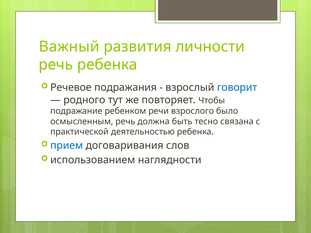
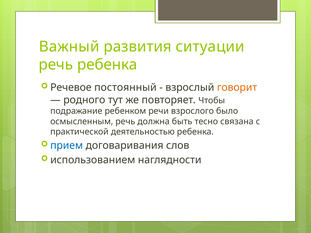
личности: личности -> ситуации
подражания: подражания -> постоянный
говорит colour: blue -> orange
